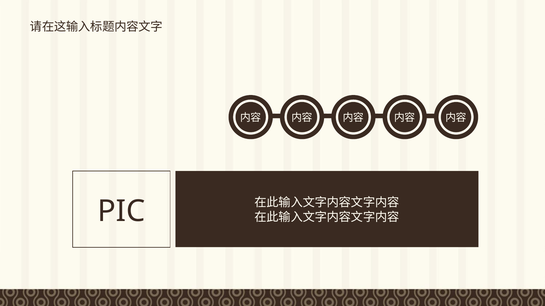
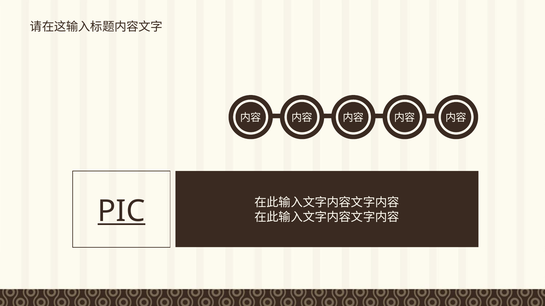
PIC underline: none -> present
